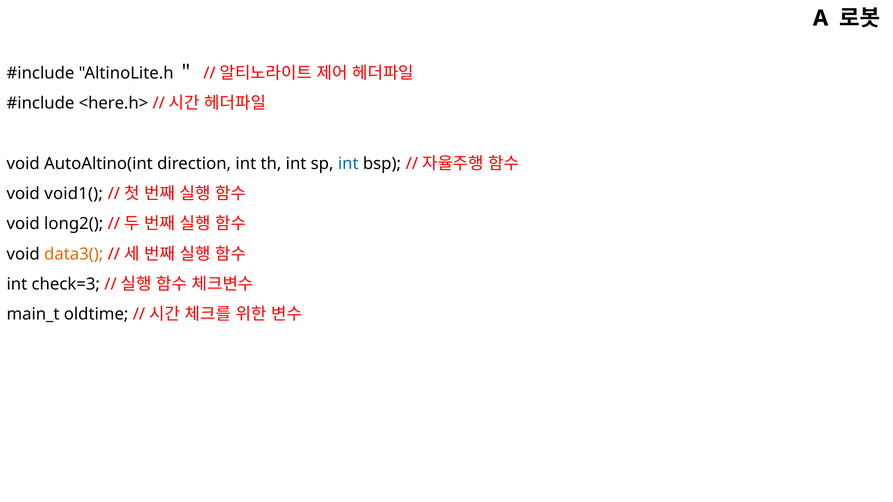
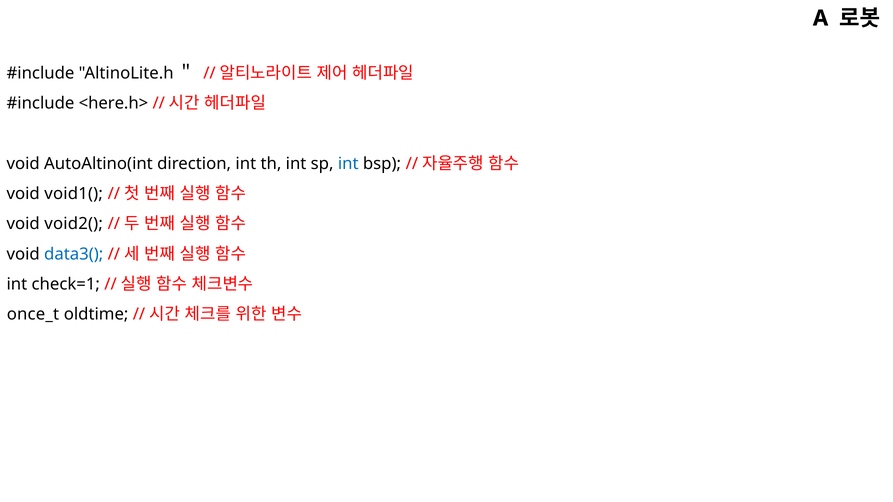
long2(: long2( -> void2(
data3( colour: orange -> blue
check=3: check=3 -> check=1
main_t: main_t -> once_t
